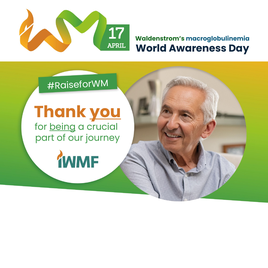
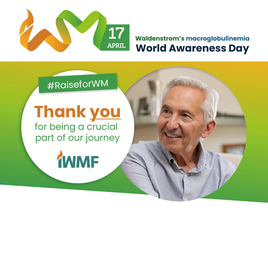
being underline: present -> none
